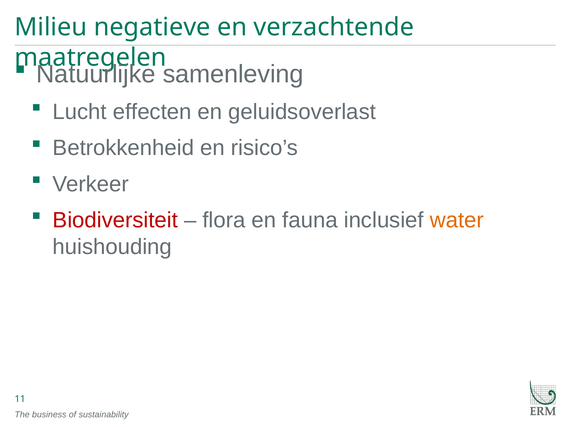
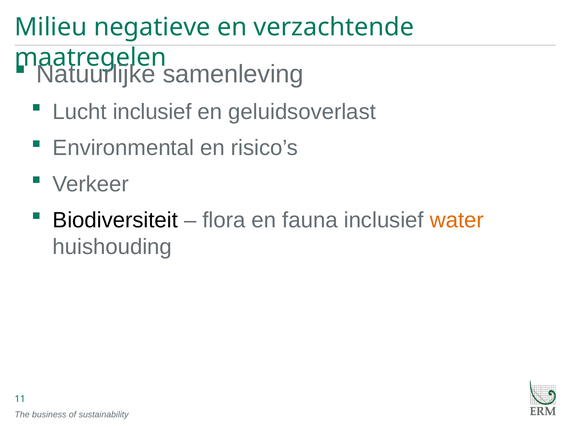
Lucht effecten: effecten -> inclusief
Betrokkenheid: Betrokkenheid -> Environmental
Biodiversiteit colour: red -> black
